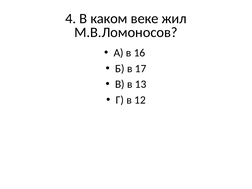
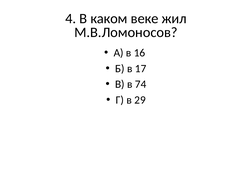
13: 13 -> 74
12: 12 -> 29
